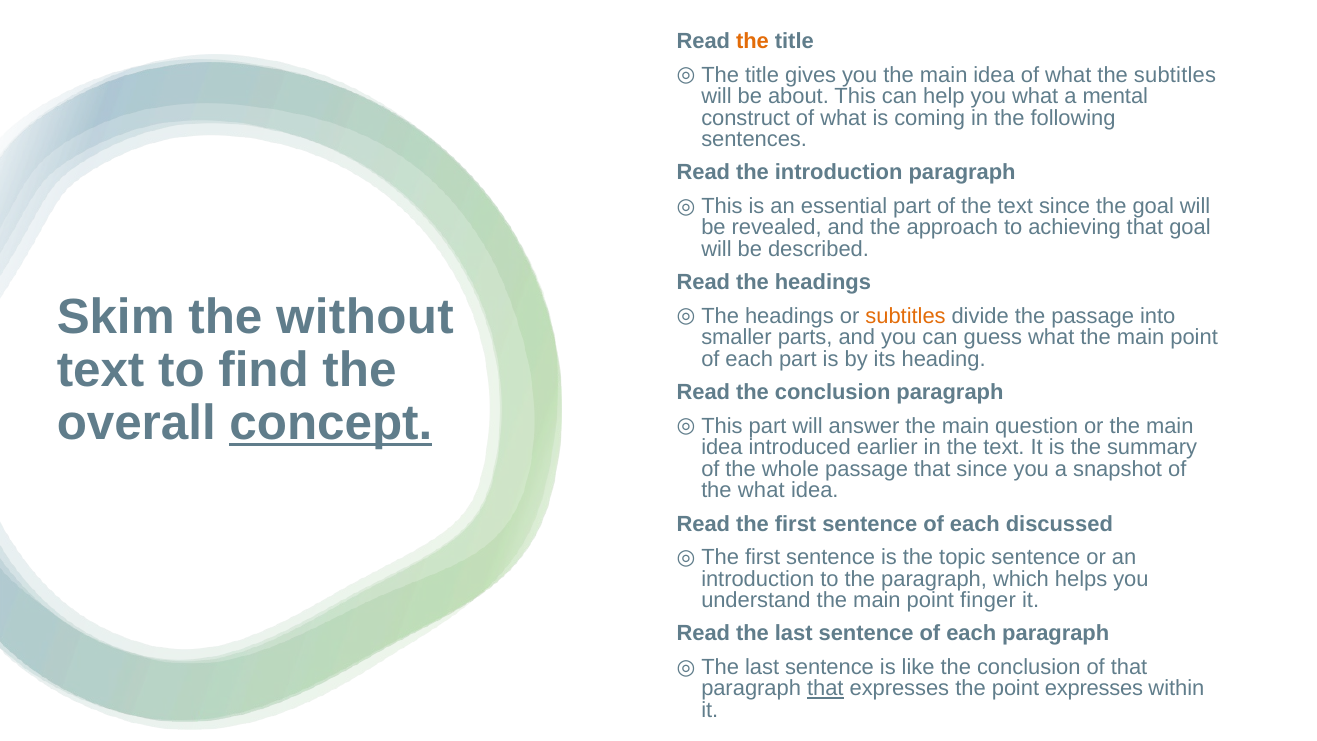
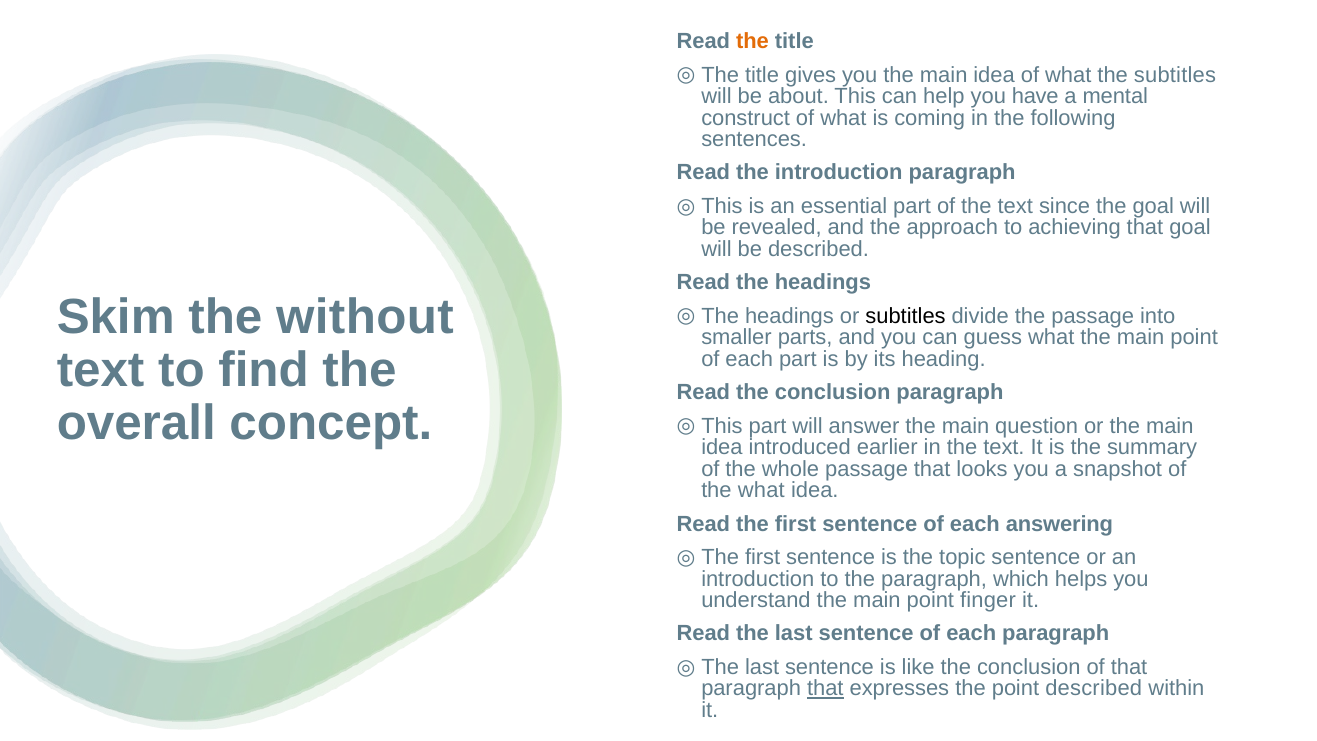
you what: what -> have
subtitles at (906, 316) colour: orange -> black
concept underline: present -> none
that since: since -> looks
discussed: discussed -> answering
point expresses: expresses -> described
